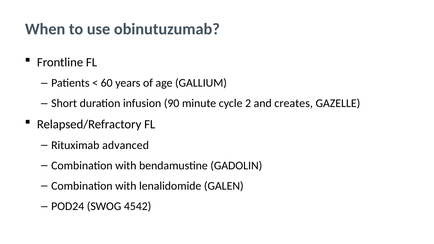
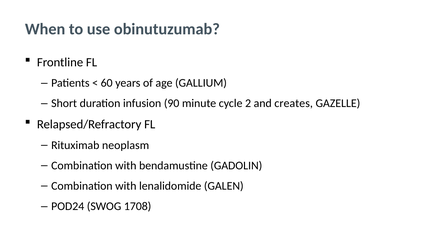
advanced: advanced -> neoplasm
4542: 4542 -> 1708
